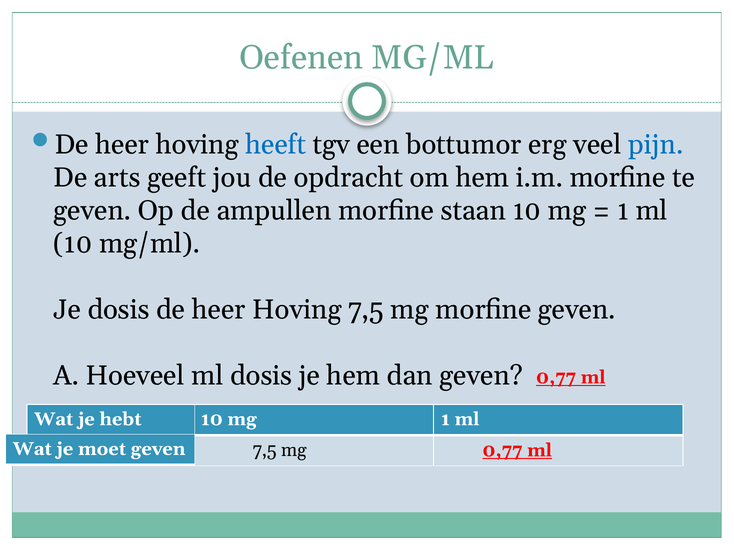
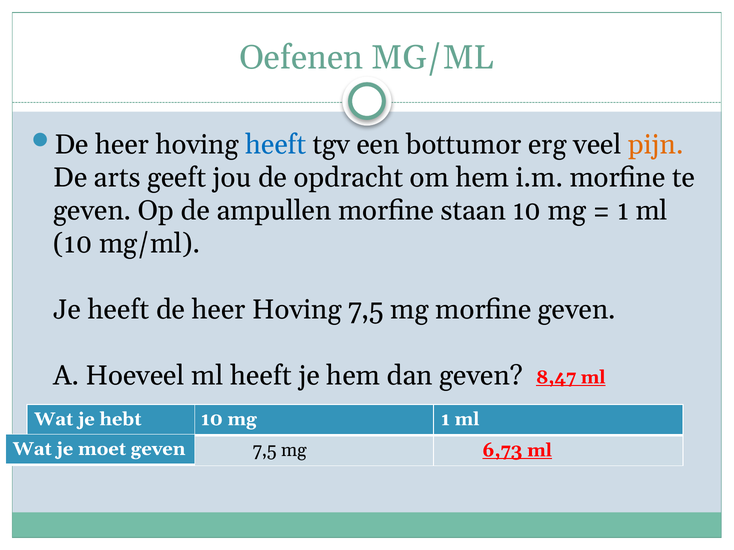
pijn colour: blue -> orange
Je dosis: dosis -> heeft
ml dosis: dosis -> heeft
0,77 at (556, 378): 0,77 -> 8,47
mg 0,77: 0,77 -> 6,73
